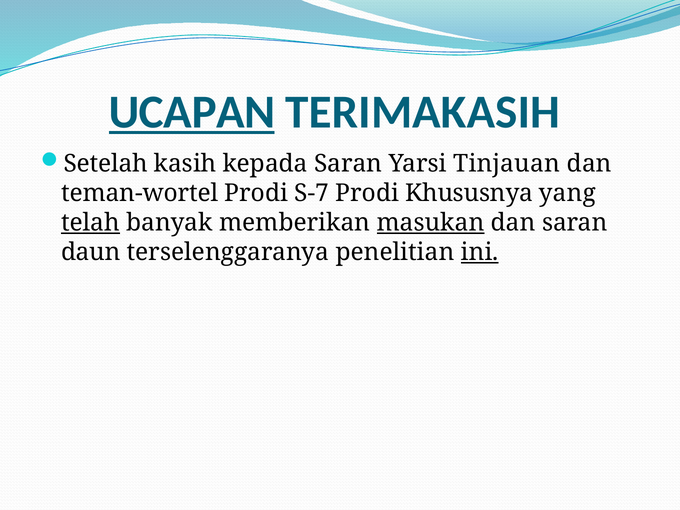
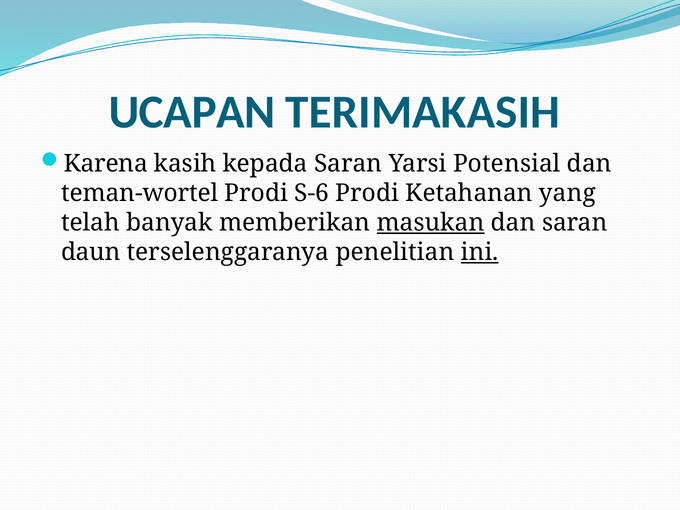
UCAPAN underline: present -> none
Setelah: Setelah -> Karena
Tinjauan: Tinjauan -> Potensial
S-7: S-7 -> S-6
Khususnya: Khususnya -> Ketahanan
telah underline: present -> none
